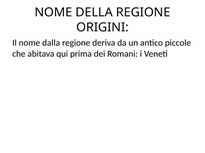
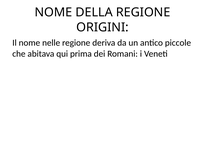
dalla: dalla -> nelle
